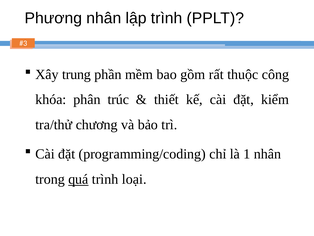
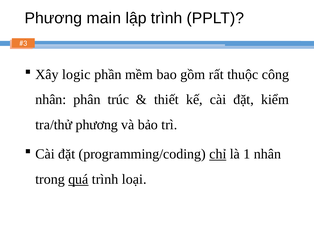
Phương nhân: nhân -> main
trung: trung -> logic
khóa at (51, 99): khóa -> nhân
tra/thử chương: chương -> phương
chỉ underline: none -> present
